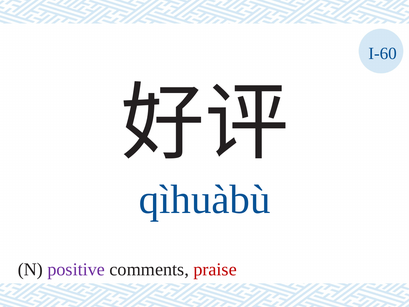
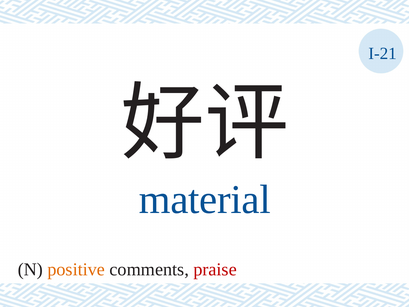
I-60: I-60 -> I-21
qìhuàbù: qìhuàbù -> material
positive colour: purple -> orange
